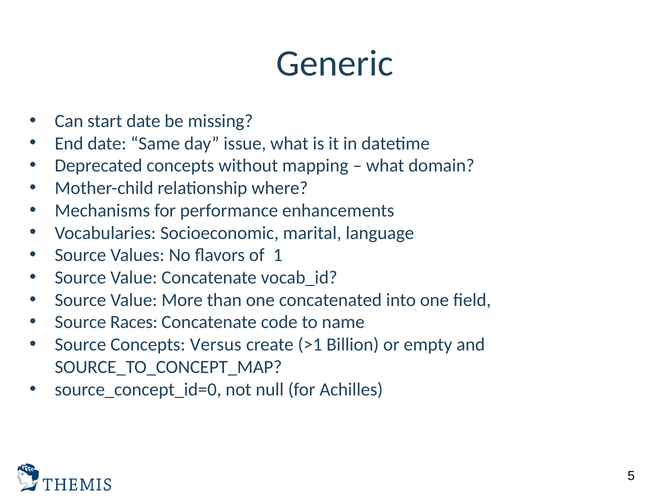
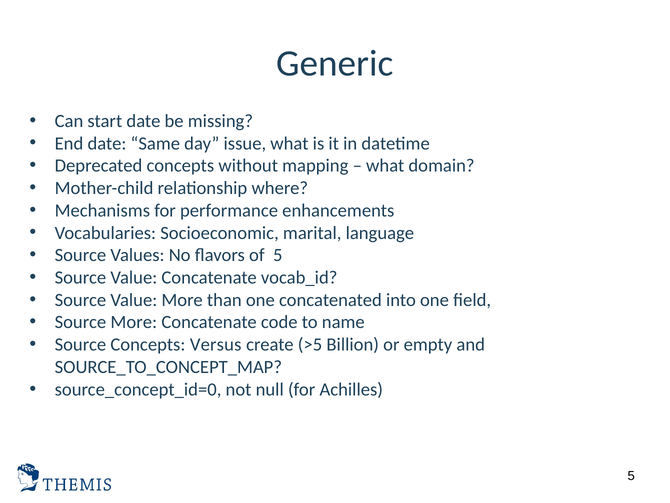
of 1: 1 -> 5
Source Races: Races -> More
>1: >1 -> >5
